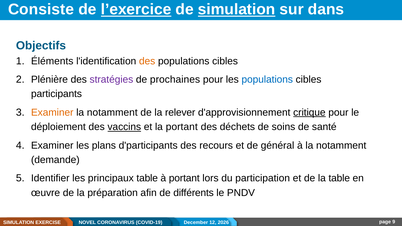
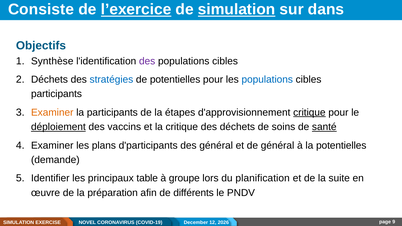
Éléments: Éléments -> Synthèse
des at (147, 61) colour: orange -> purple
Plénière at (49, 80): Plénière -> Déchets
stratégies colour: purple -> blue
de prochaines: prochaines -> potentielles
notamment at (112, 113): notamment -> participants
relever: relever -> étapes
déploiement underline: none -> present
vaccins underline: present -> none
la portant: portant -> critique
santé underline: none -> present
des recours: recours -> général
à la notamment: notamment -> potentielles
à portant: portant -> groupe
participation: participation -> planification
la table: table -> suite
